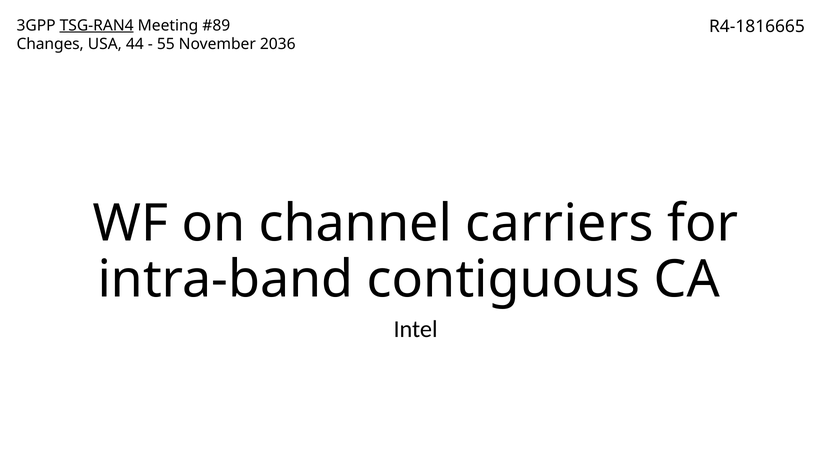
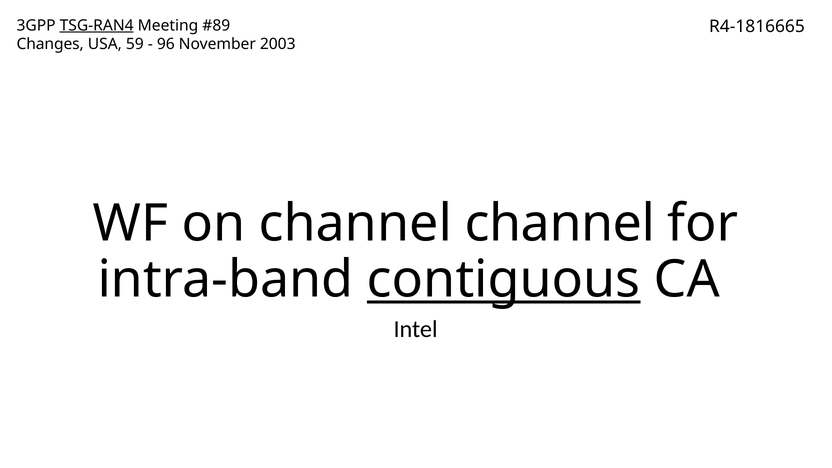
44: 44 -> 59
55: 55 -> 96
2036: 2036 -> 2003
channel carriers: carriers -> channel
contiguous underline: none -> present
